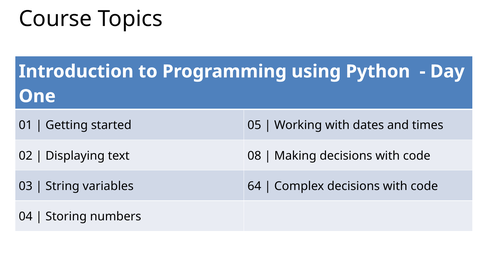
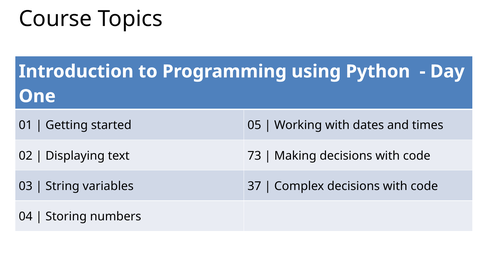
08: 08 -> 73
64: 64 -> 37
